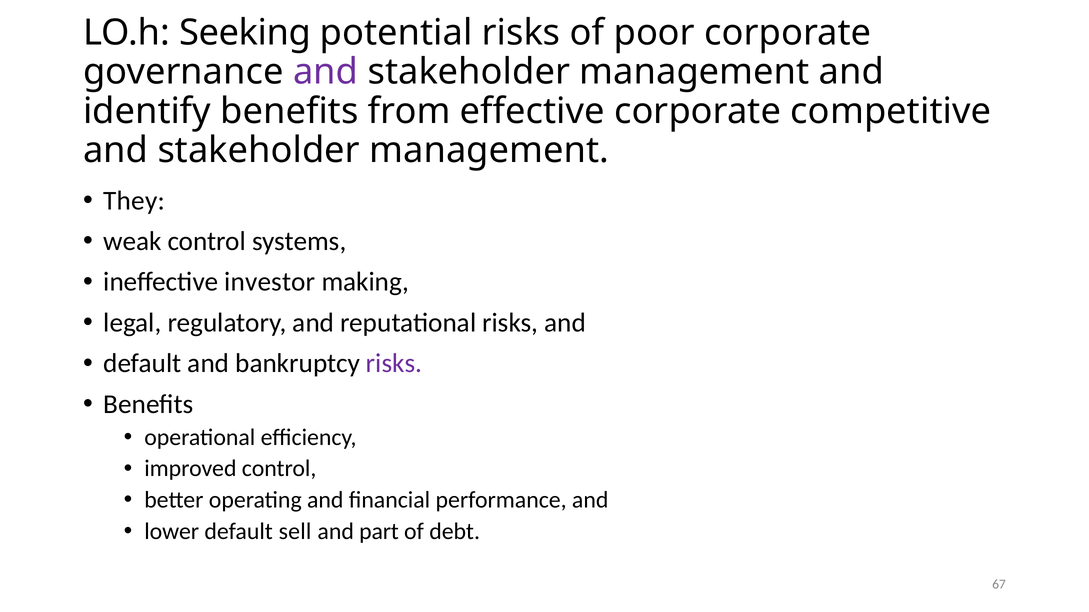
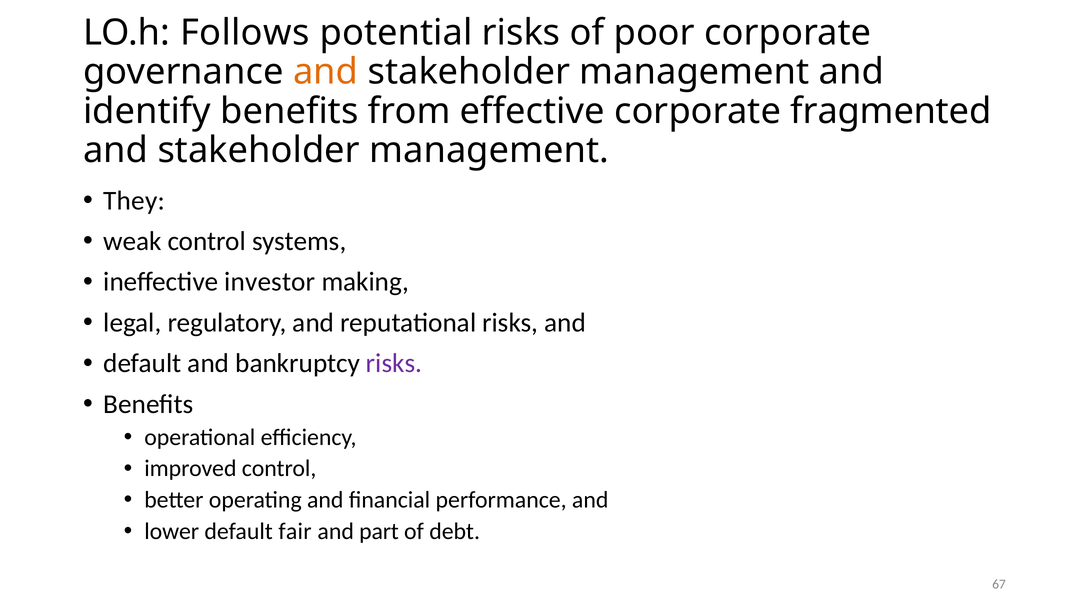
Seeking: Seeking -> Follows
and at (326, 72) colour: purple -> orange
competitive: competitive -> fragmented
sell: sell -> fair
